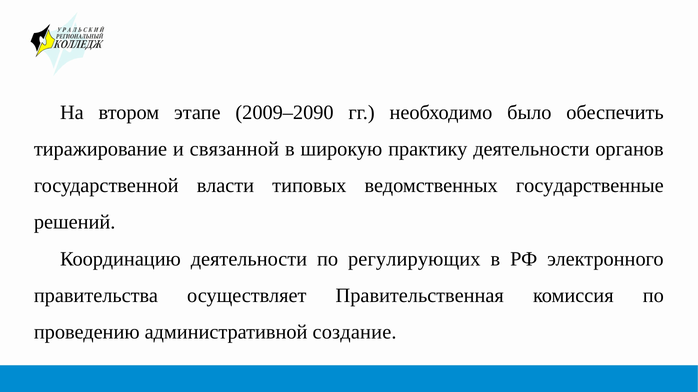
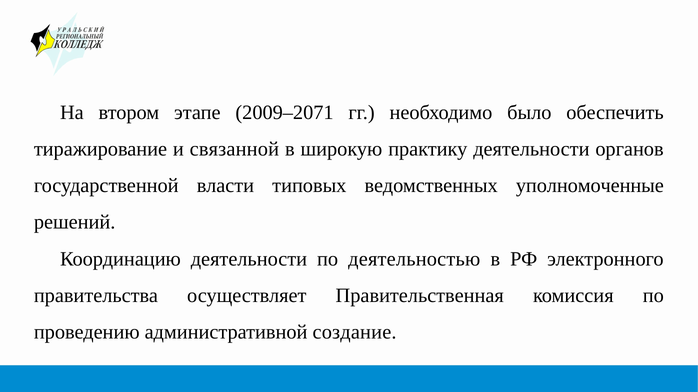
2009–2090: 2009–2090 -> 2009–2071
государственные: государственные -> уполномоченные
регулирующих: регулирующих -> деятельностью
